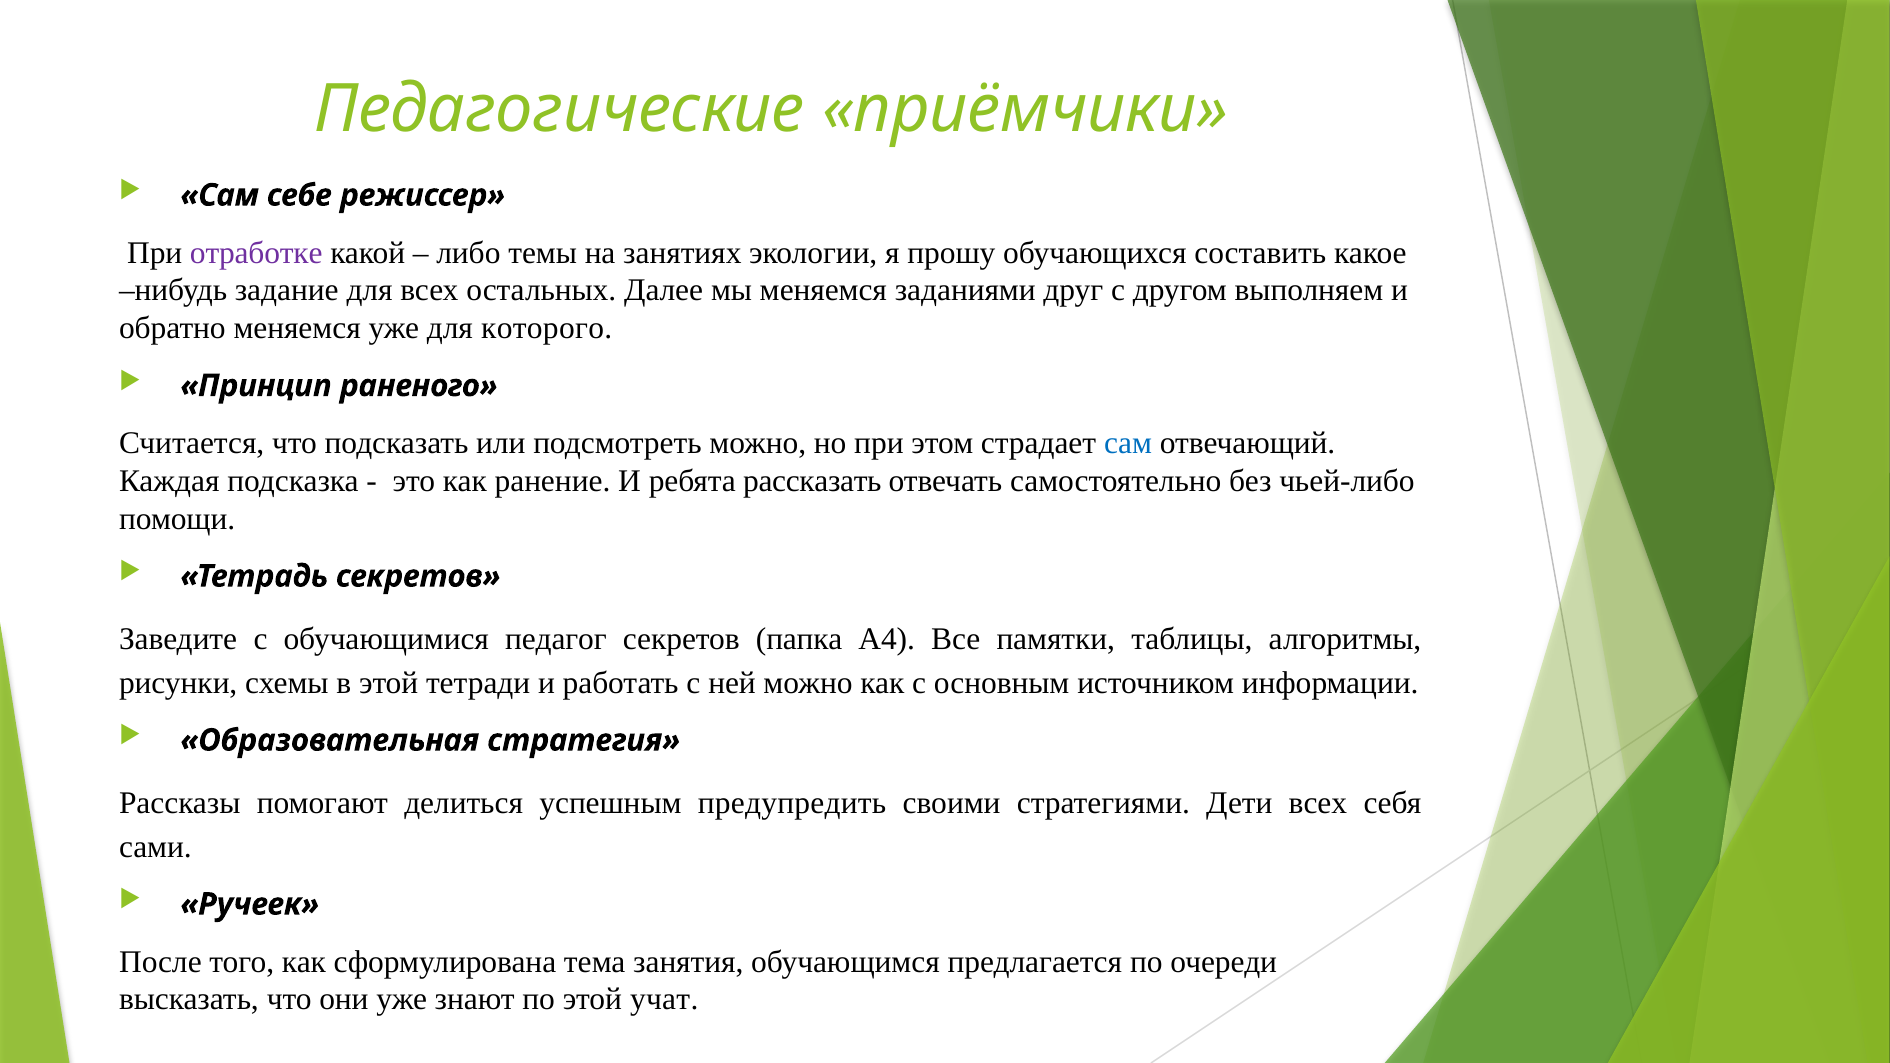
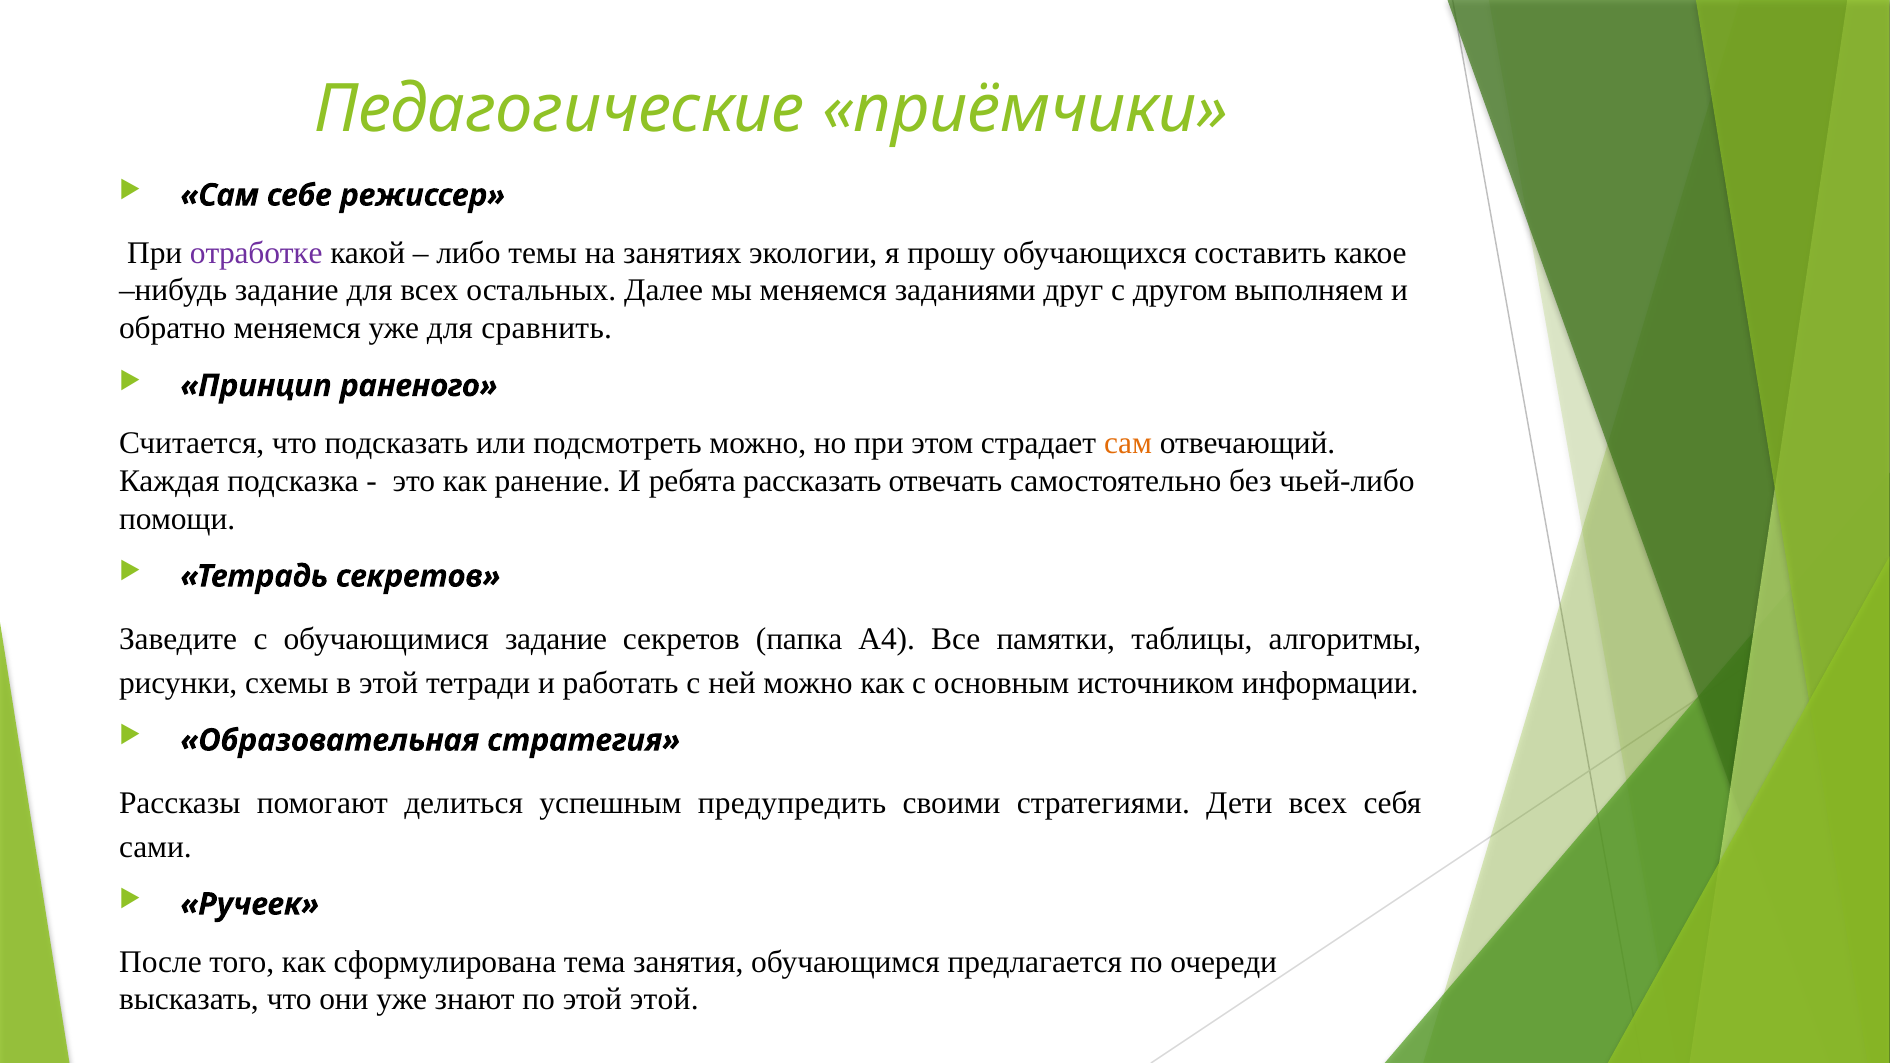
которого: которого -> сравнить
сам at (1128, 443) colour: blue -> orange
обучающимися педагог: педагог -> задание
этой учат: учат -> этой
